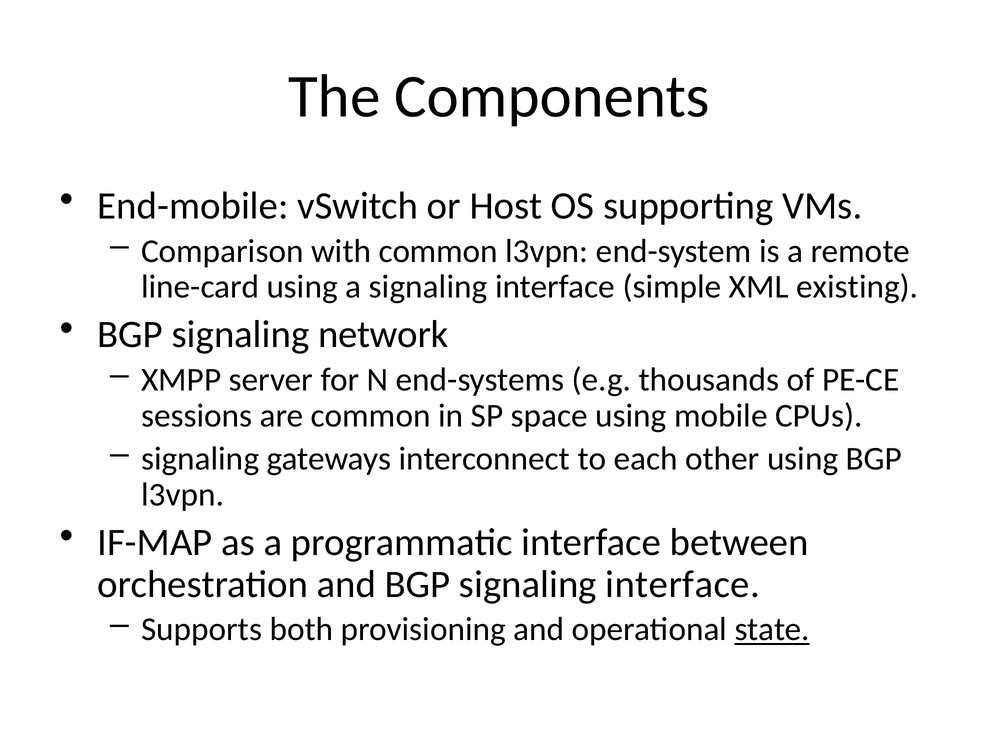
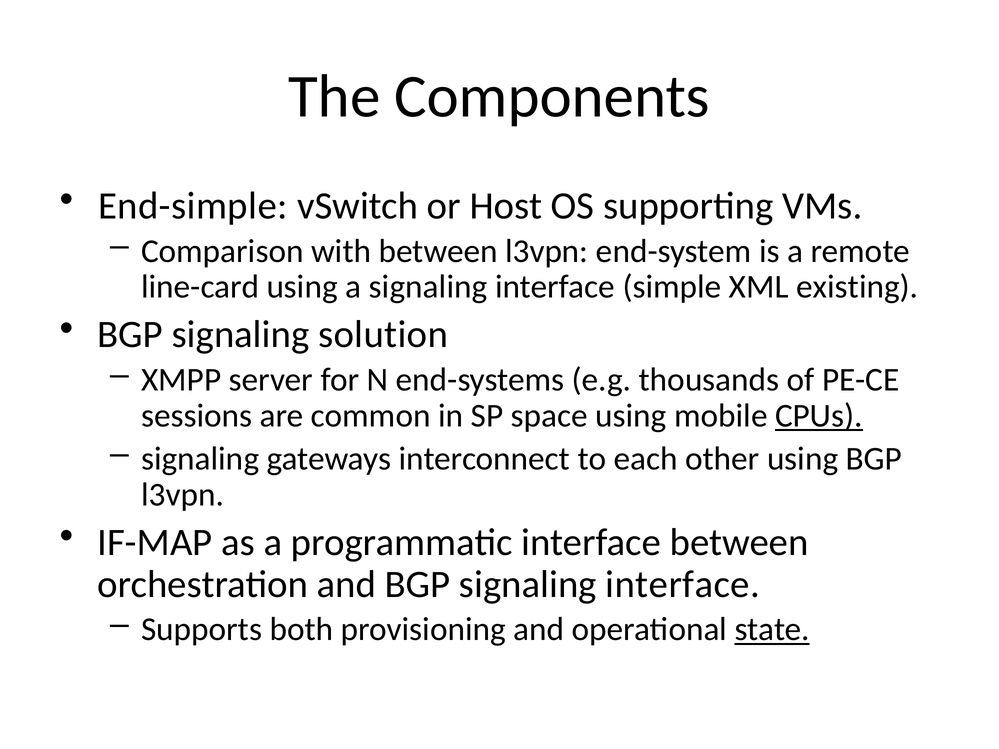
End-mobile: End-mobile -> End-simple
with common: common -> between
network: network -> solution
CPUs underline: none -> present
